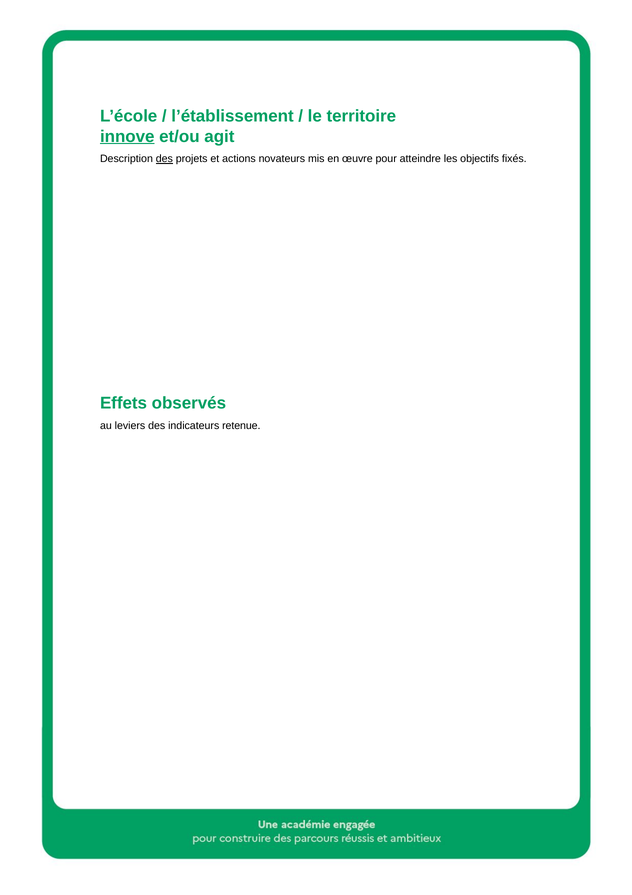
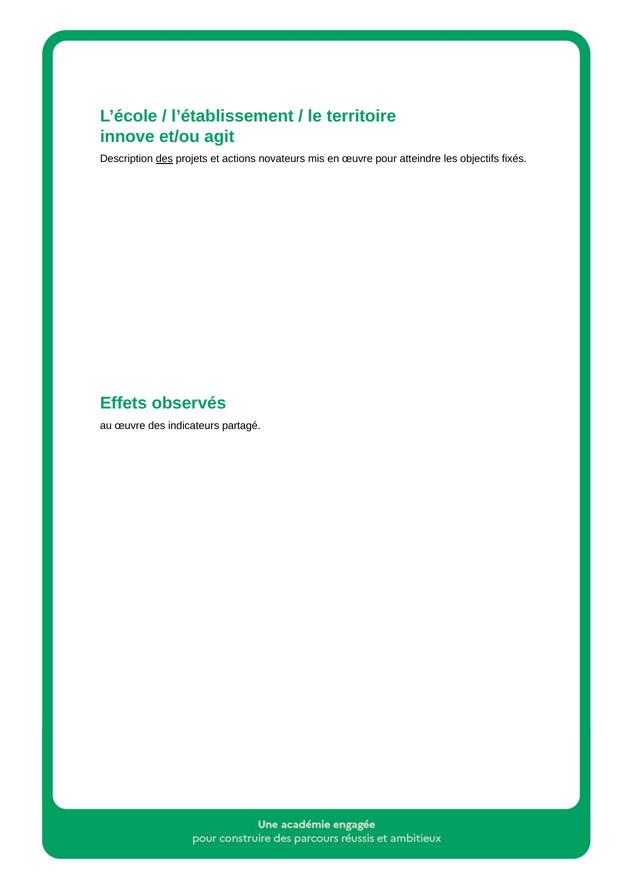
innove underline: present -> none
au leviers: leviers -> œuvre
retenue: retenue -> partagé
